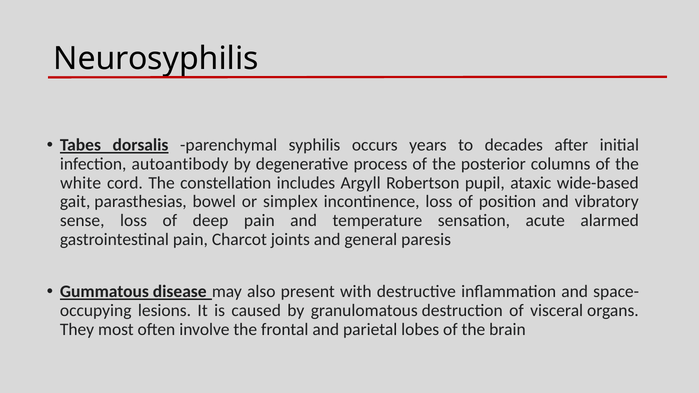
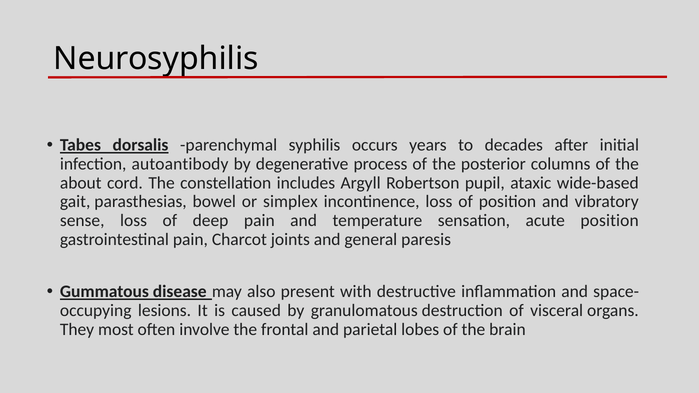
white: white -> about
acute alarmed: alarmed -> position
